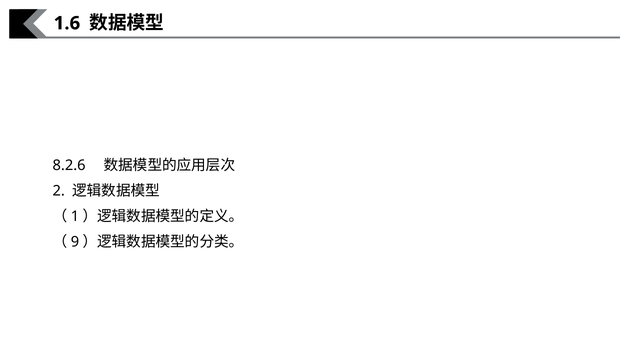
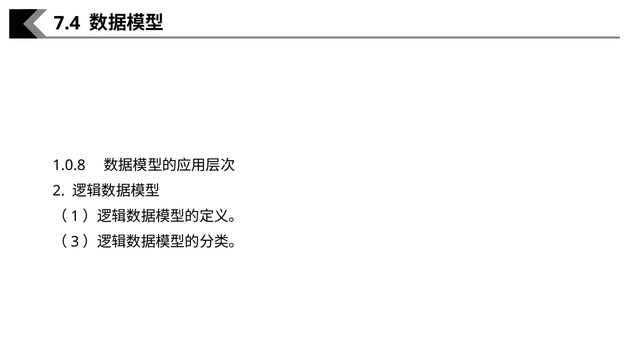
1.6: 1.6 -> 7.4
8.2.6: 8.2.6 -> 1.0.8
9: 9 -> 3
